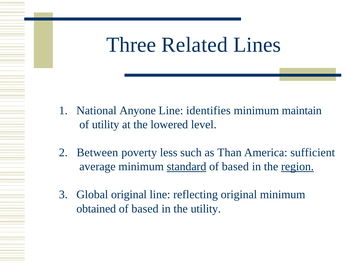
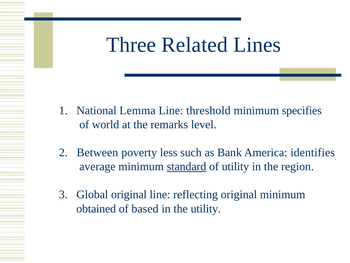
Anyone: Anyone -> Lemma
identifies: identifies -> threshold
maintain: maintain -> specifies
of utility: utility -> world
lowered: lowered -> remarks
Than: Than -> Bank
sufficient: sufficient -> identifies
based at (235, 166): based -> utility
region underline: present -> none
